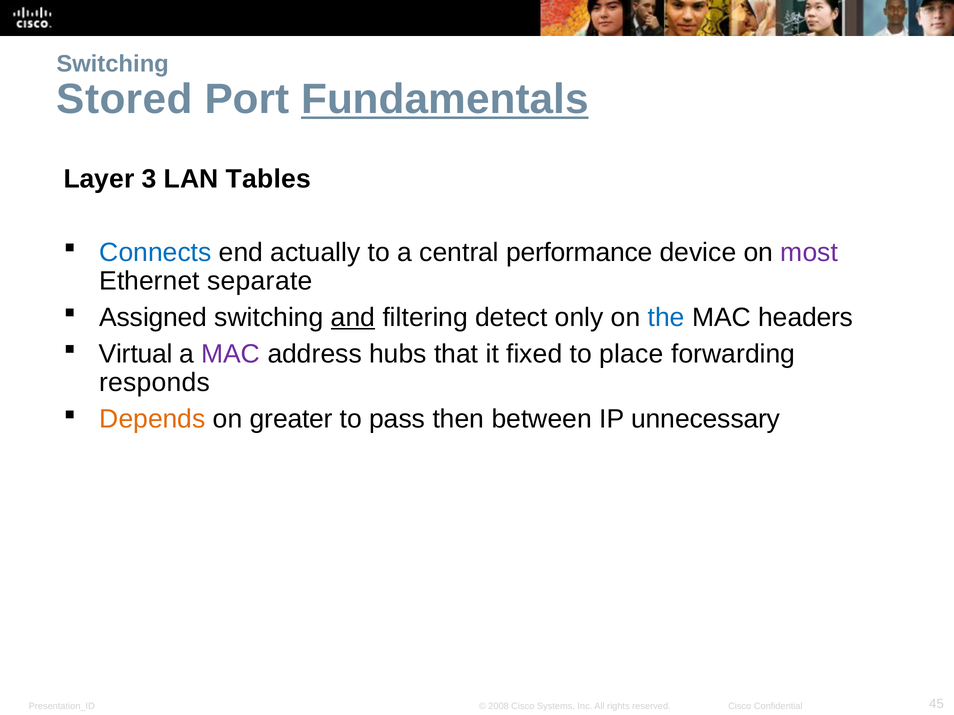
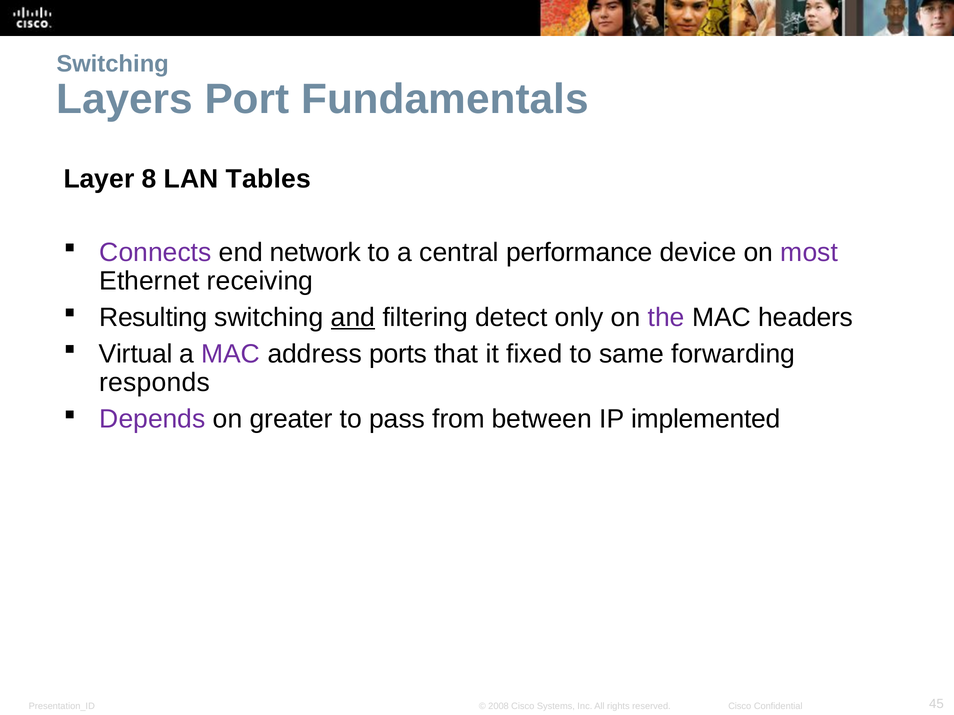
Stored: Stored -> Layers
Fundamentals underline: present -> none
3: 3 -> 8
Connects colour: blue -> purple
actually: actually -> network
separate: separate -> receiving
Assigned: Assigned -> Resulting
the colour: blue -> purple
hubs: hubs -> ports
place: place -> same
Depends colour: orange -> purple
then: then -> from
unnecessary: unnecessary -> implemented
